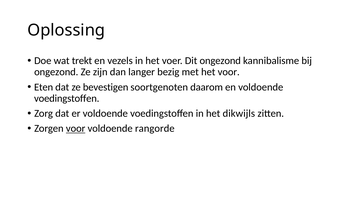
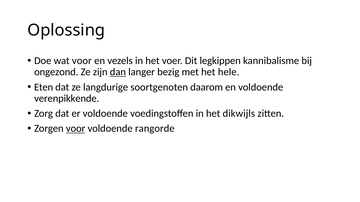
wat trekt: trekt -> voor
Dit ongezond: ongezond -> legkippen
dan underline: none -> present
het voor: voor -> hele
bevestigen: bevestigen -> langdurige
voedingstoffen at (67, 99): voedingstoffen -> verenpikkende
